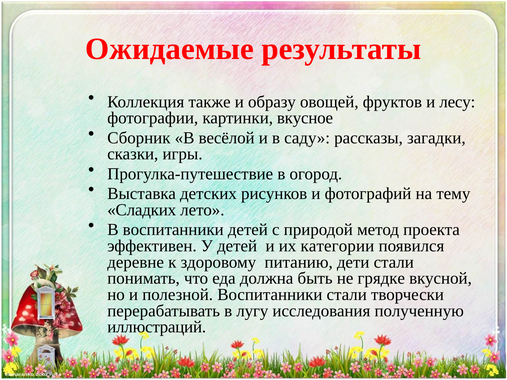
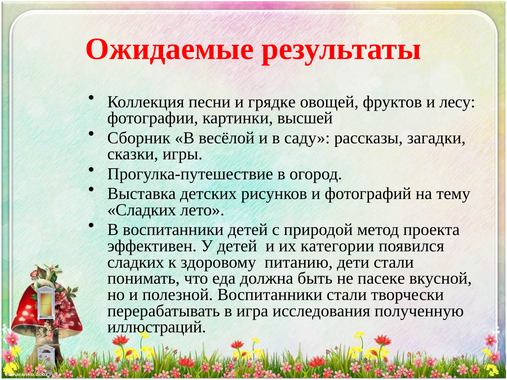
также: также -> песни
образу: образу -> грядке
вкусное: вкусное -> высшей
деревне at (136, 262): деревне -> сладких
грядке: грядке -> пасеке
лугу: лугу -> игра
